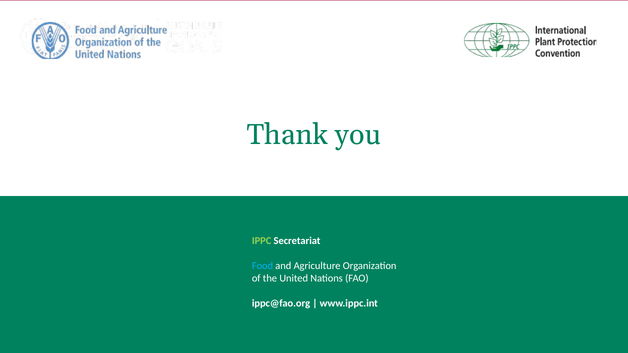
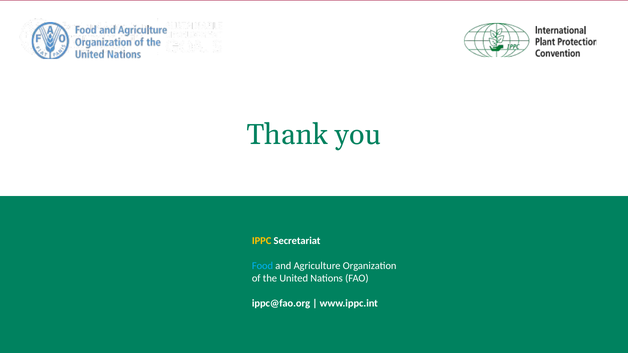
IPPC colour: light green -> yellow
